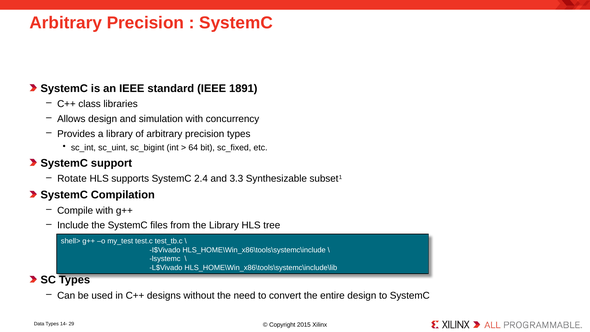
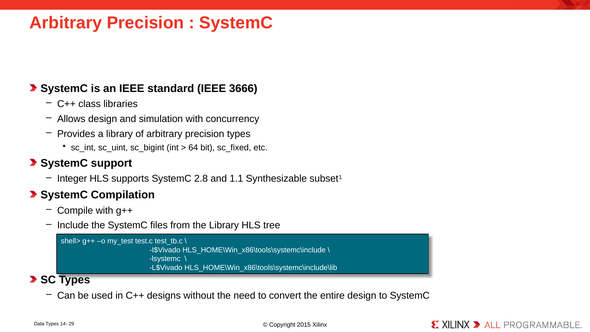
1891: 1891 -> 3666
Rotate: Rotate -> Integer
2.4: 2.4 -> 2.8
3.3: 3.3 -> 1.1
